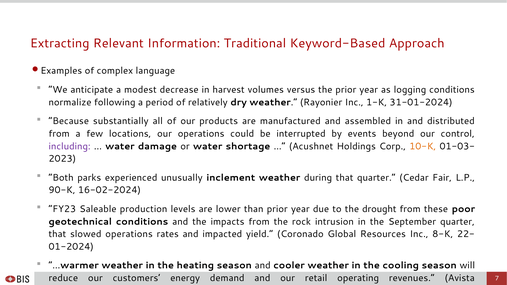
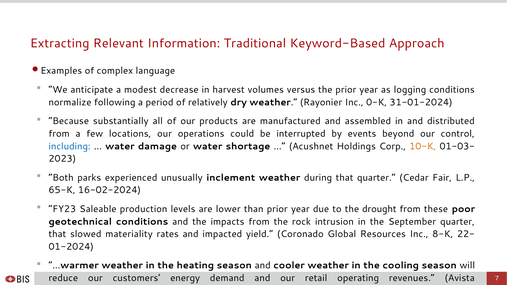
1-K: 1-K -> 0-K
including colour: purple -> blue
90-K: 90-K -> 65-K
slowed operations: operations -> materiality
